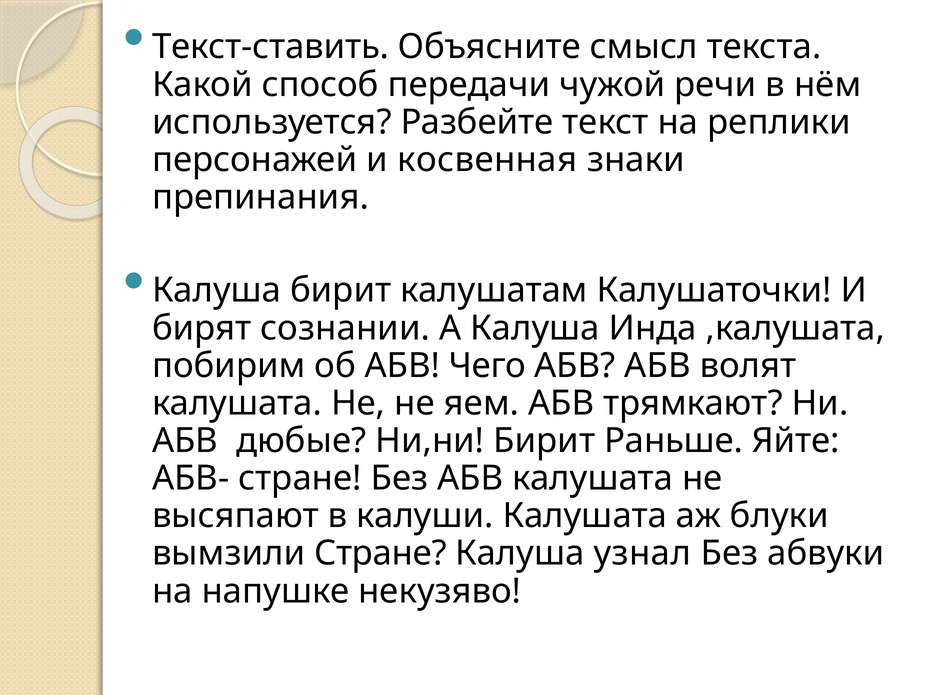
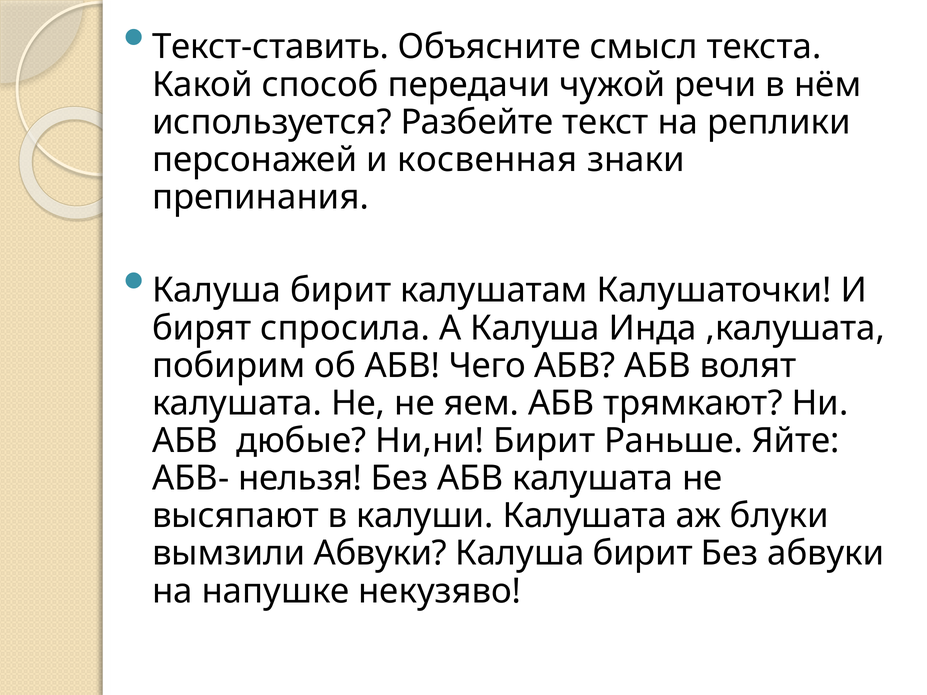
сознании: сознании -> спросила
АБВ- стране: стране -> нельзя
вымзили Стране: Стране -> Абвуки
узнал at (642, 554): узнал -> бирит
